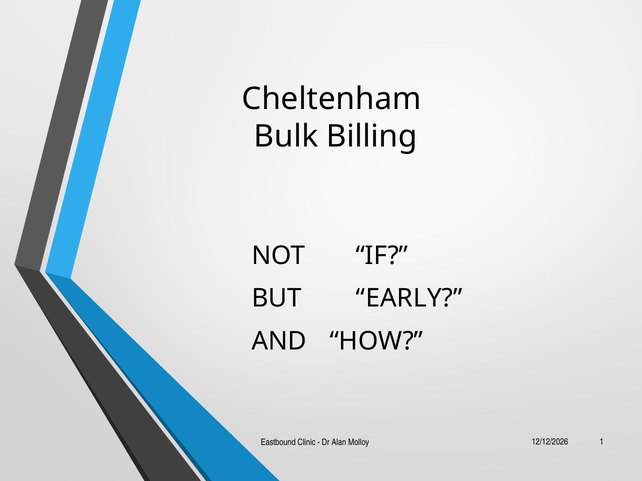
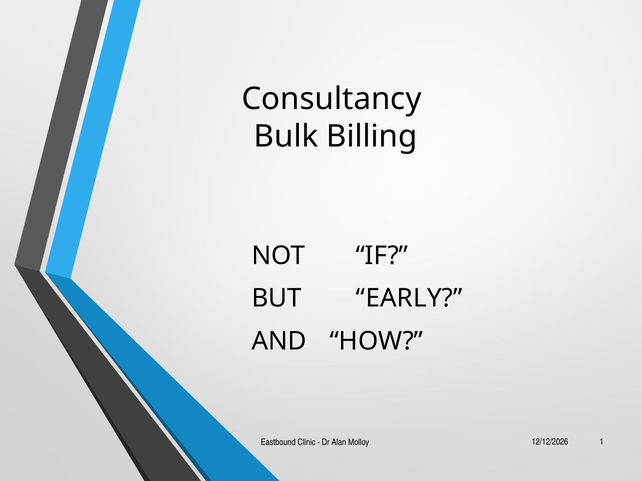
Cheltenham: Cheltenham -> Consultancy
